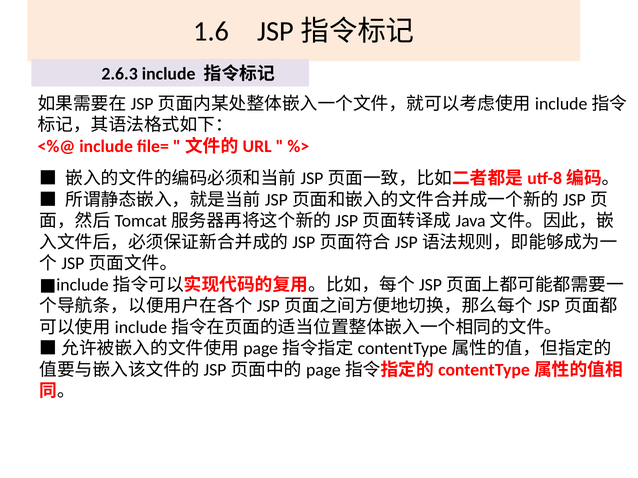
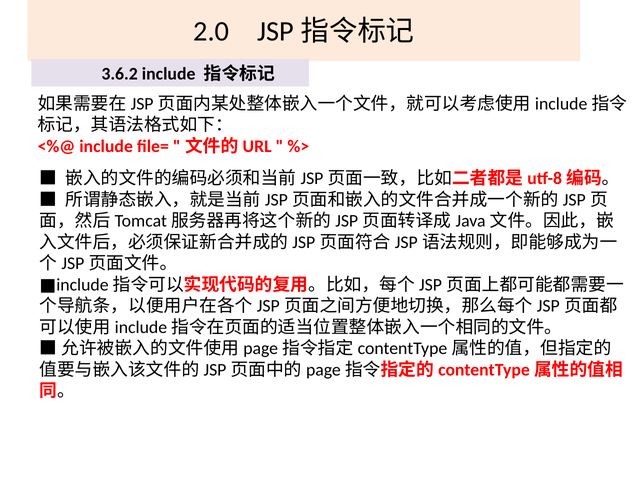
1.6: 1.6 -> 2.0
2.6.3: 2.6.3 -> 3.6.2
